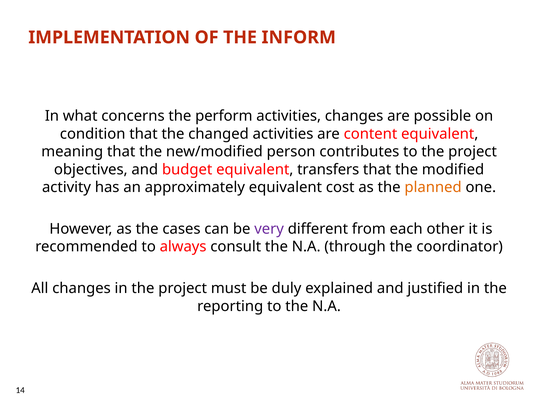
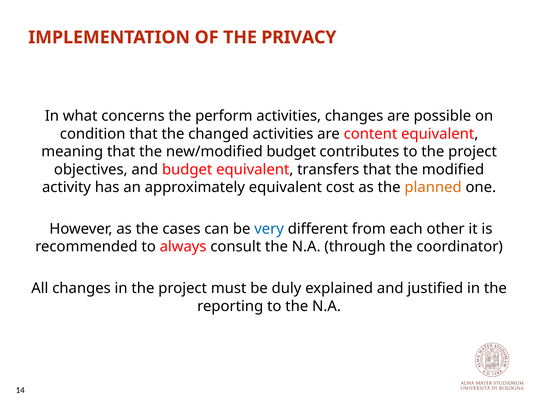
INFORM: INFORM -> PRIVACY
new/modified person: person -> budget
very colour: purple -> blue
